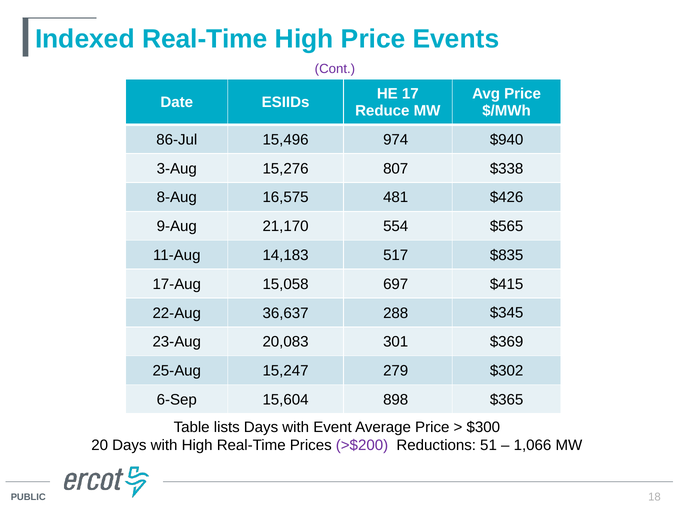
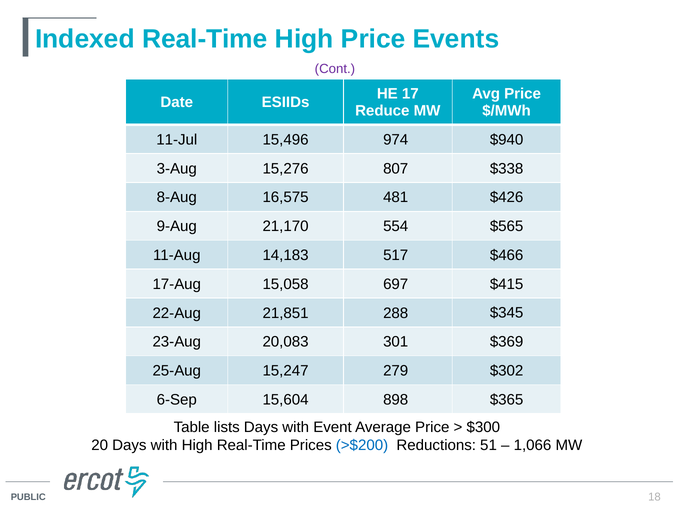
86-Jul: 86-Jul -> 11-Jul
$835: $835 -> $466
36,637: 36,637 -> 21,851
>$200 colour: purple -> blue
